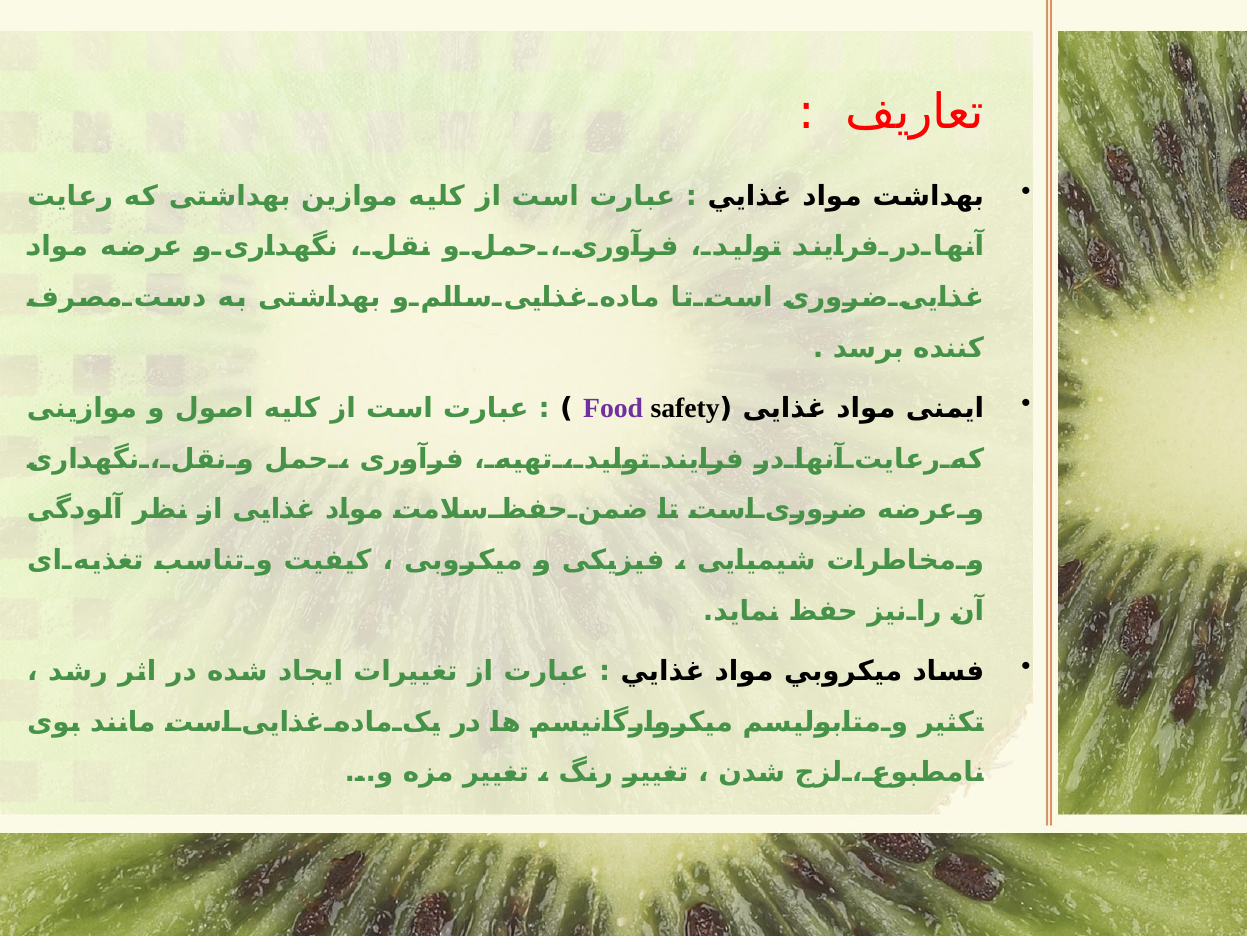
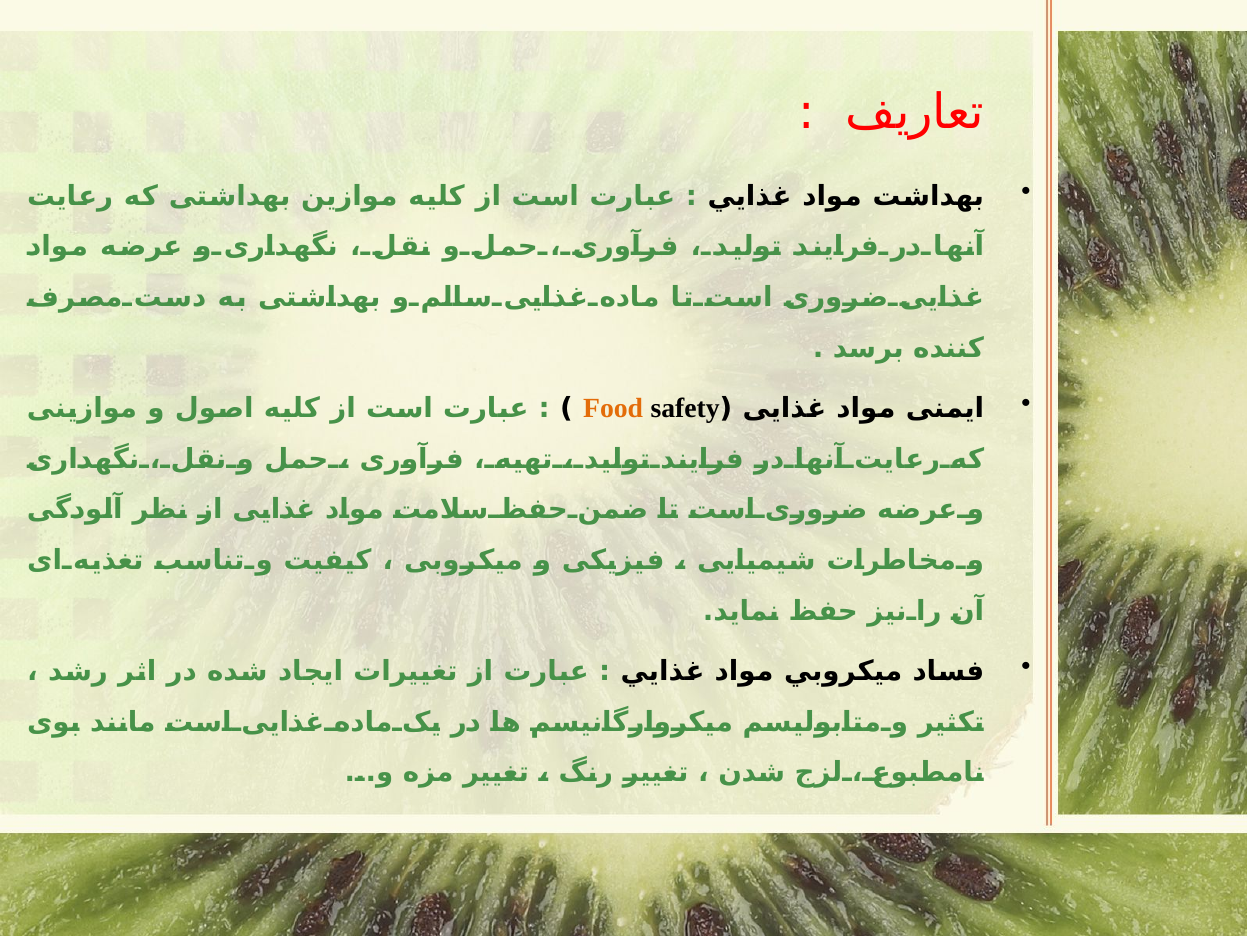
Food colour: purple -> orange
